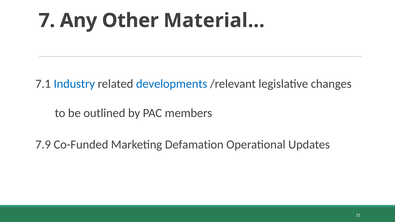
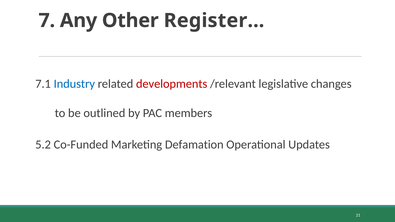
Material…: Material… -> Register…
developments colour: blue -> red
7.9: 7.9 -> 5.2
